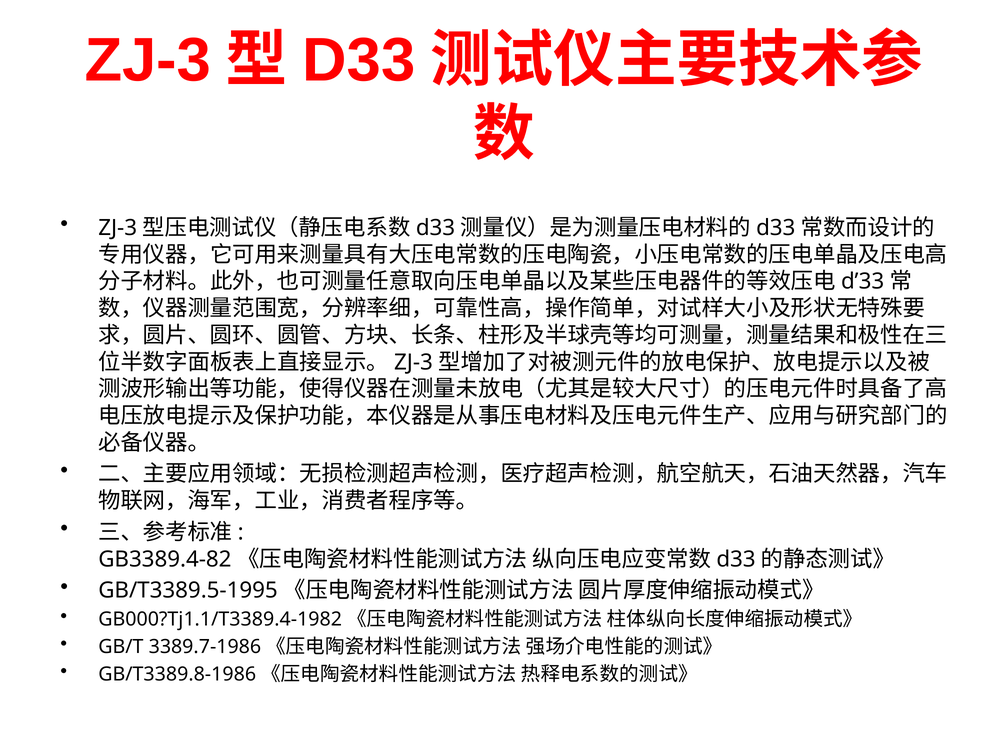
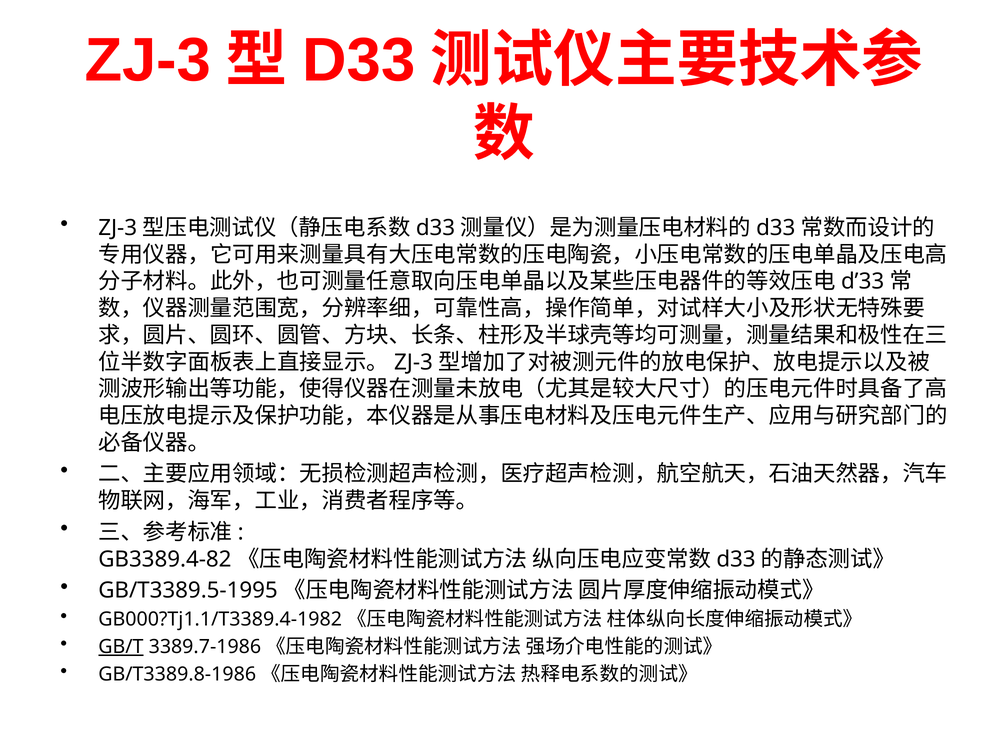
GB/T underline: none -> present
